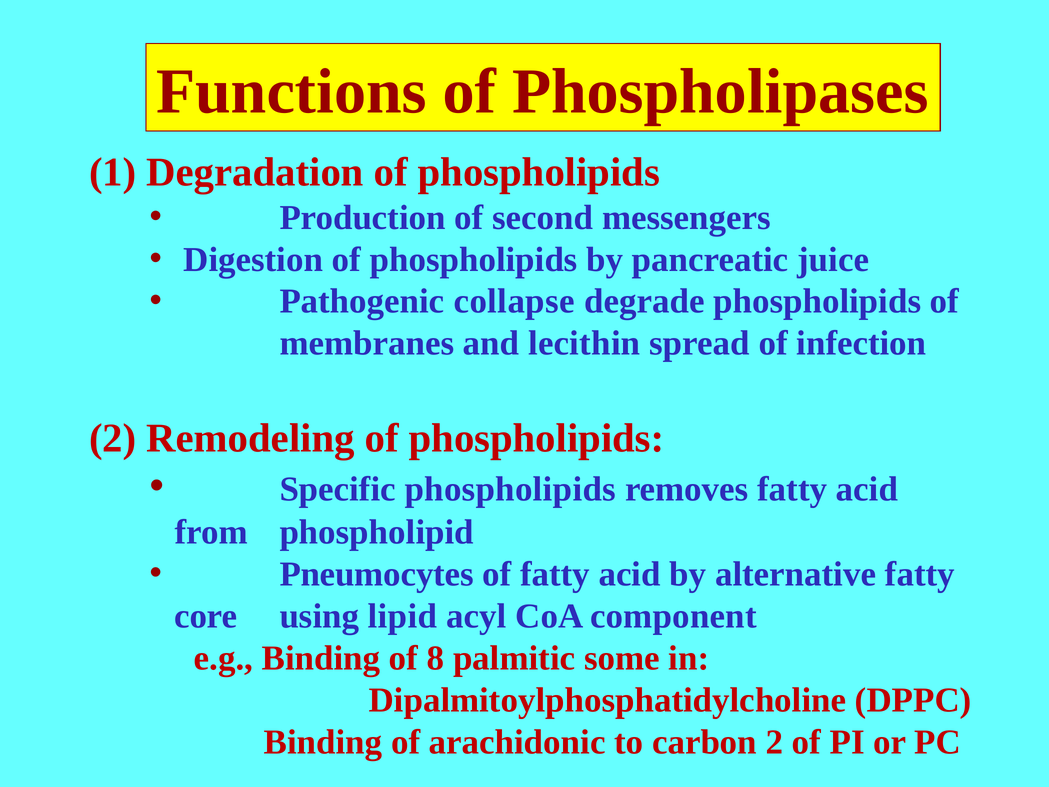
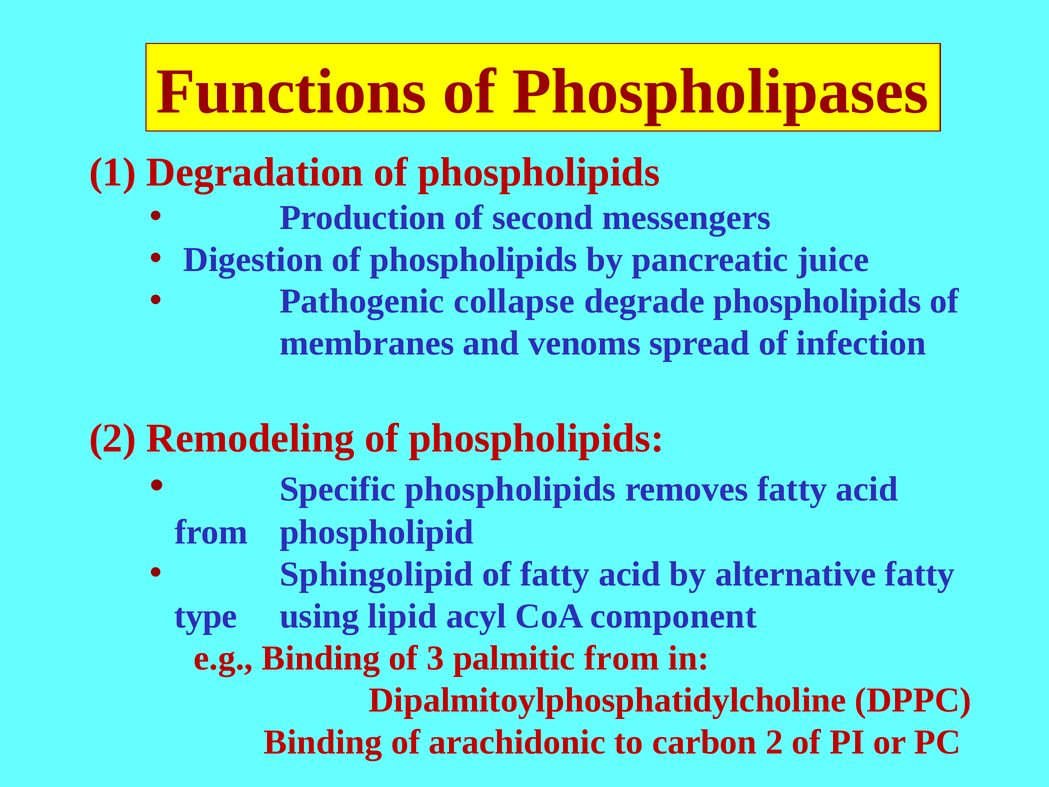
lecithin: lecithin -> venoms
Pneumocytes: Pneumocytes -> Sphingolipid
core: core -> type
8: 8 -> 3
palmitic some: some -> from
